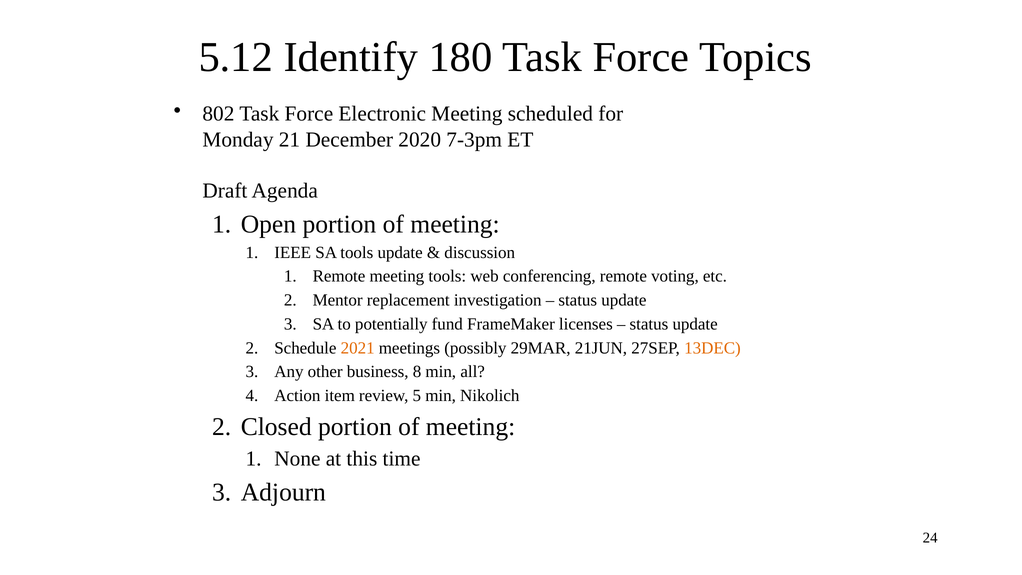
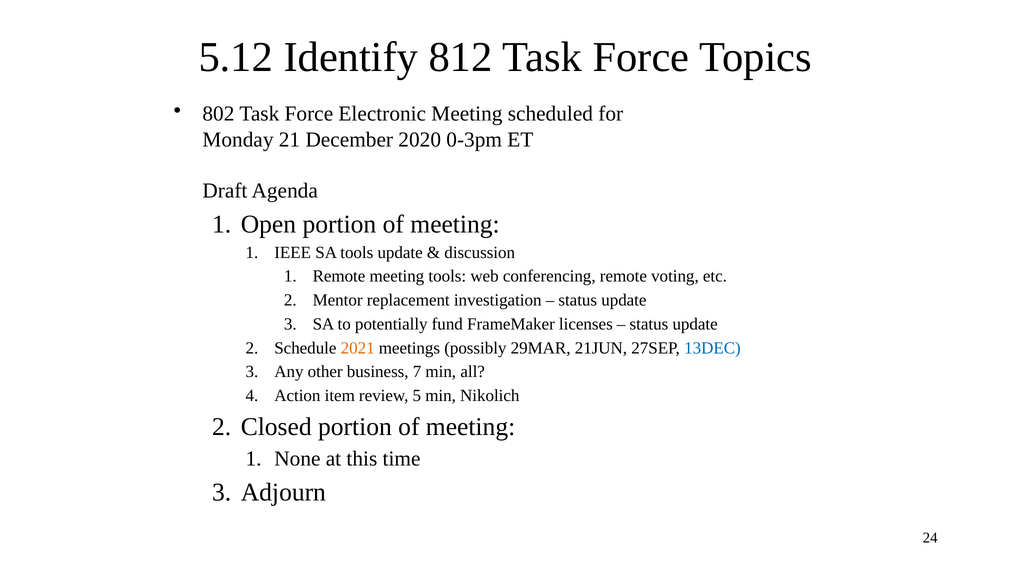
180: 180 -> 812
7-3pm: 7-3pm -> 0-3pm
13DEC colour: orange -> blue
8: 8 -> 7
